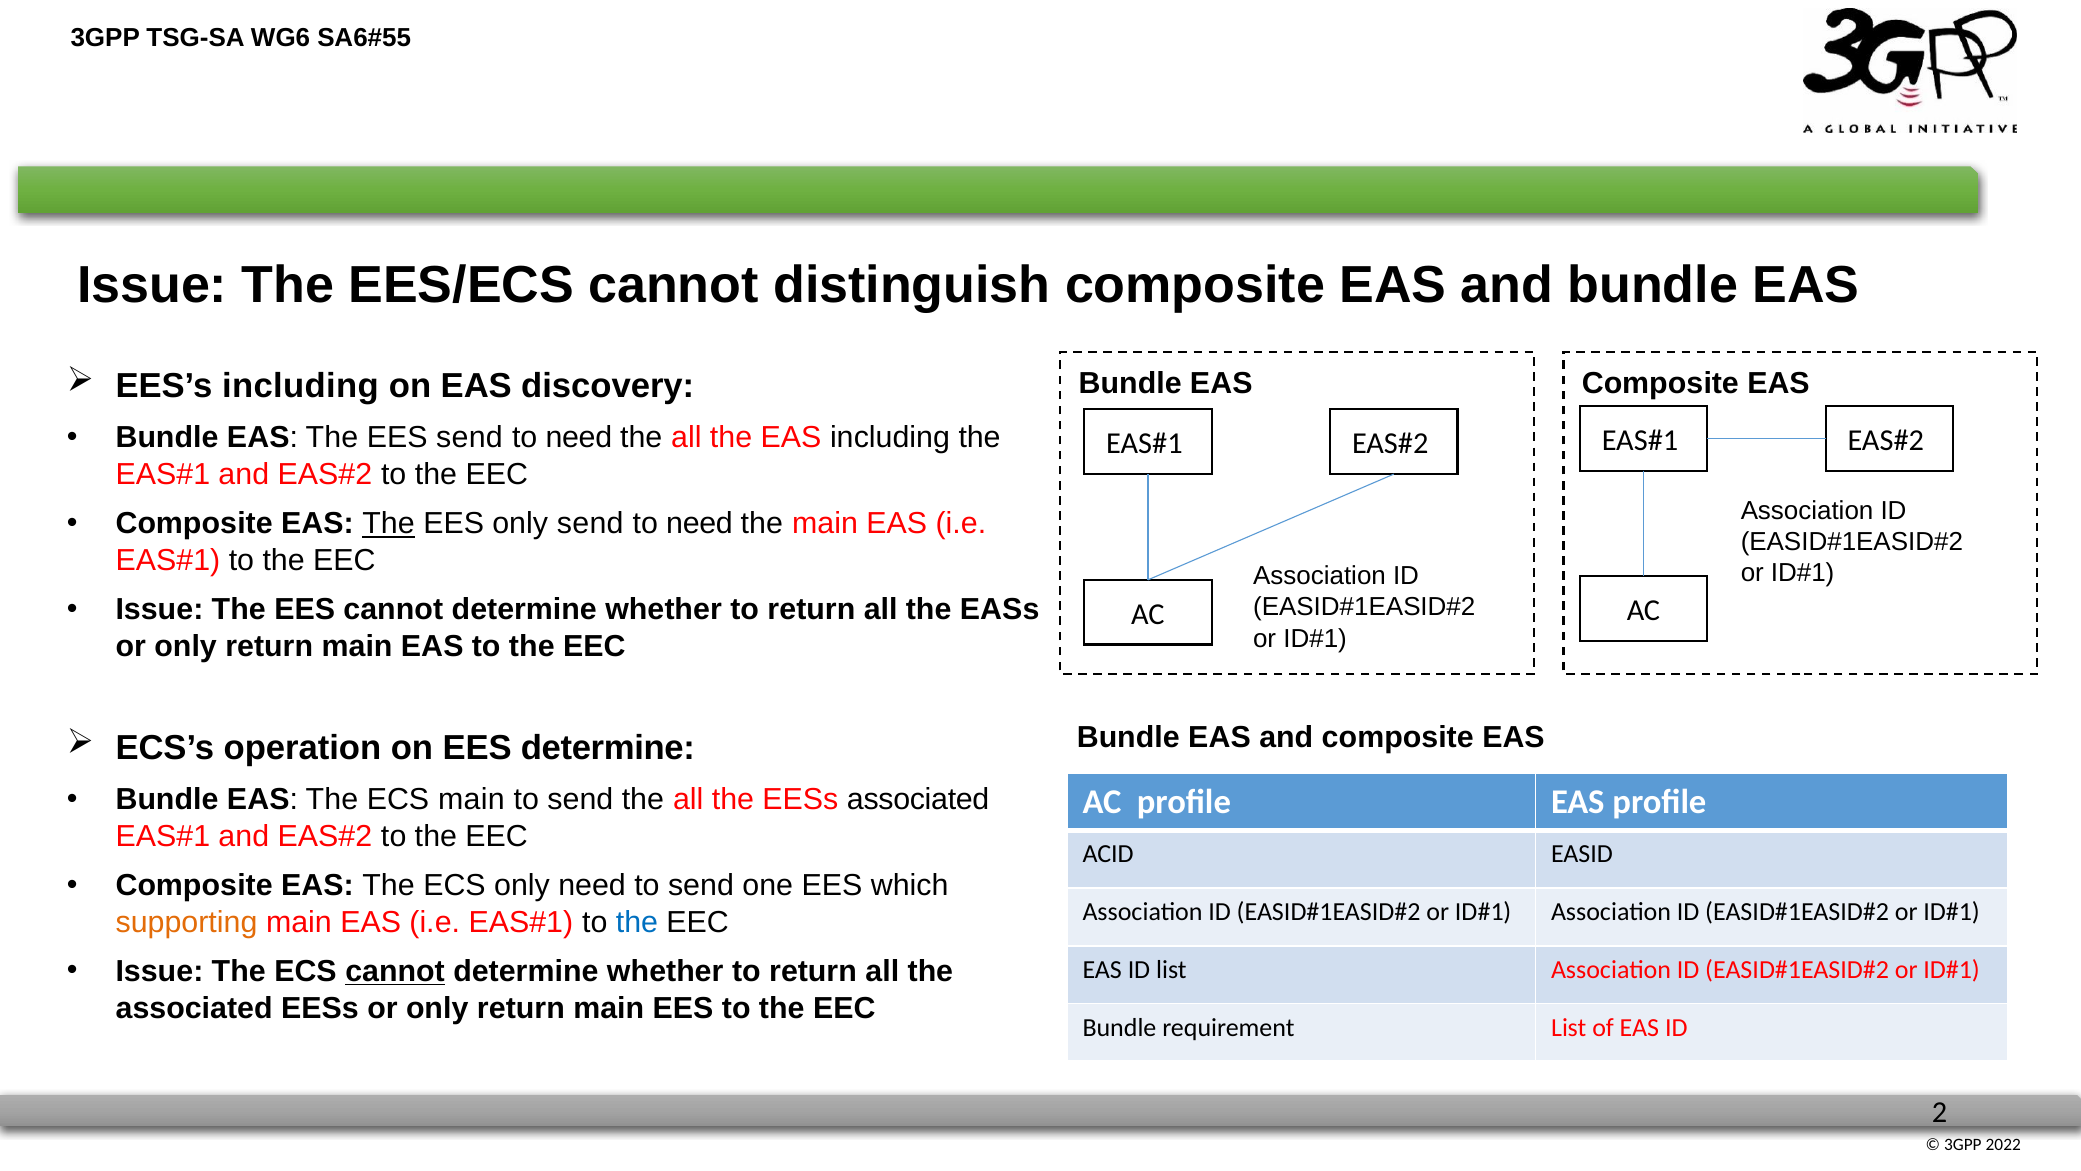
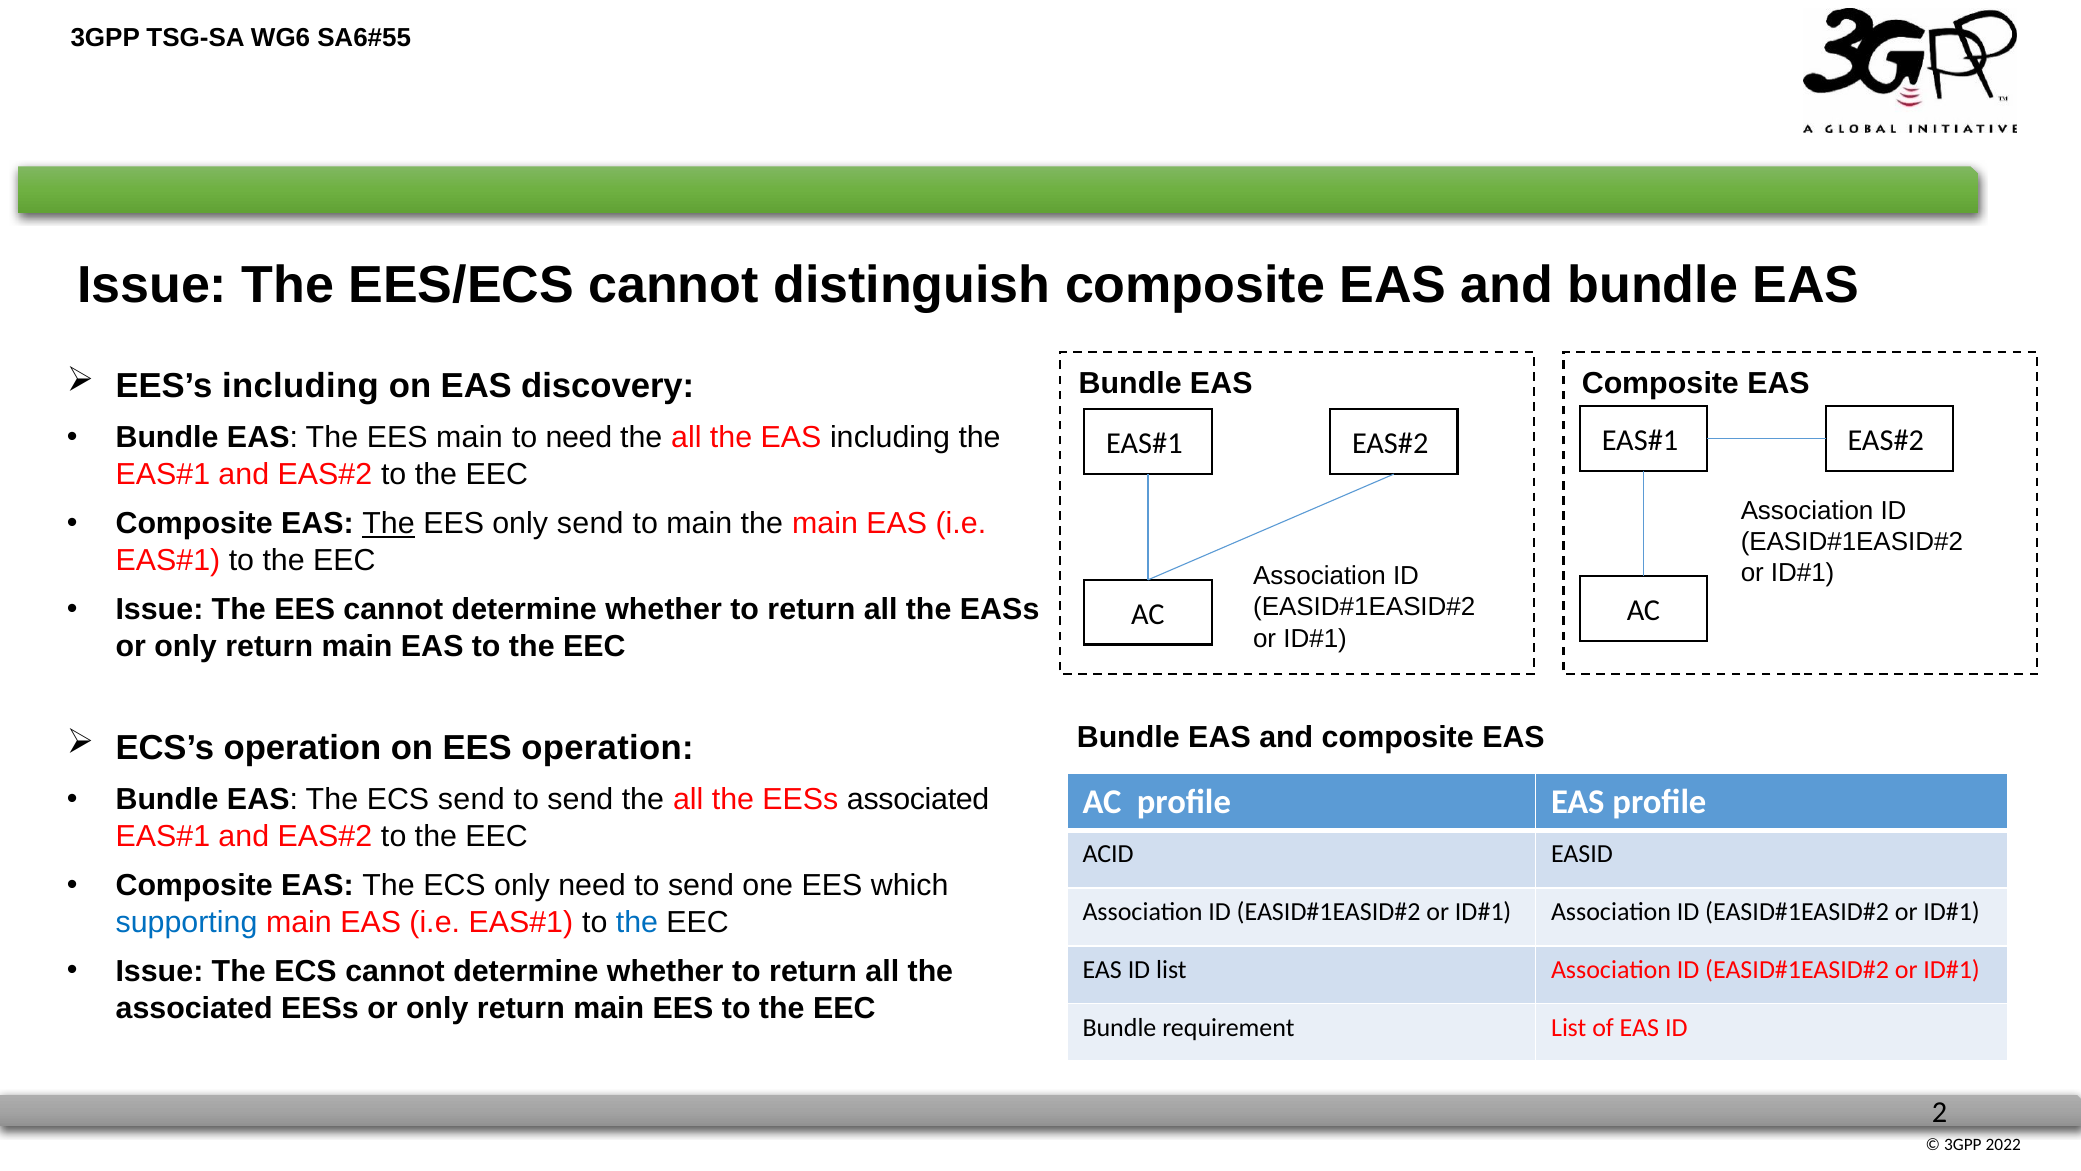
EES send: send -> main
need at (699, 523): need -> main
EES determine: determine -> operation
ECS main: main -> send
supporting colour: orange -> blue
cannot at (395, 971) underline: present -> none
